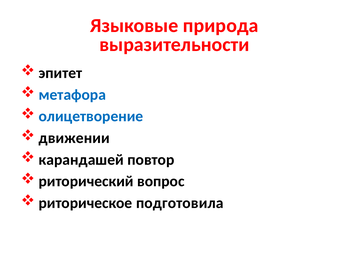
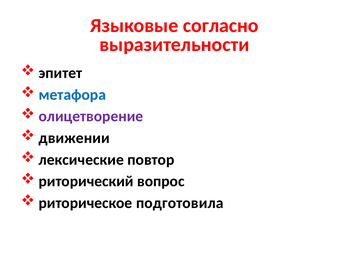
природа: природа -> согласно
олицетворение colour: blue -> purple
карандашей: карандашей -> лексические
